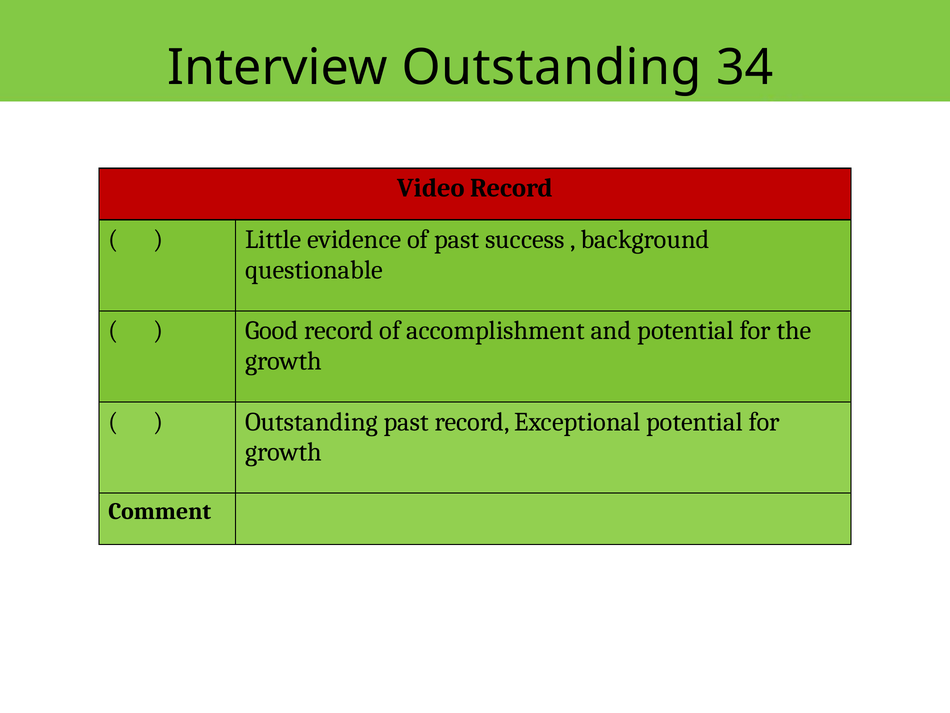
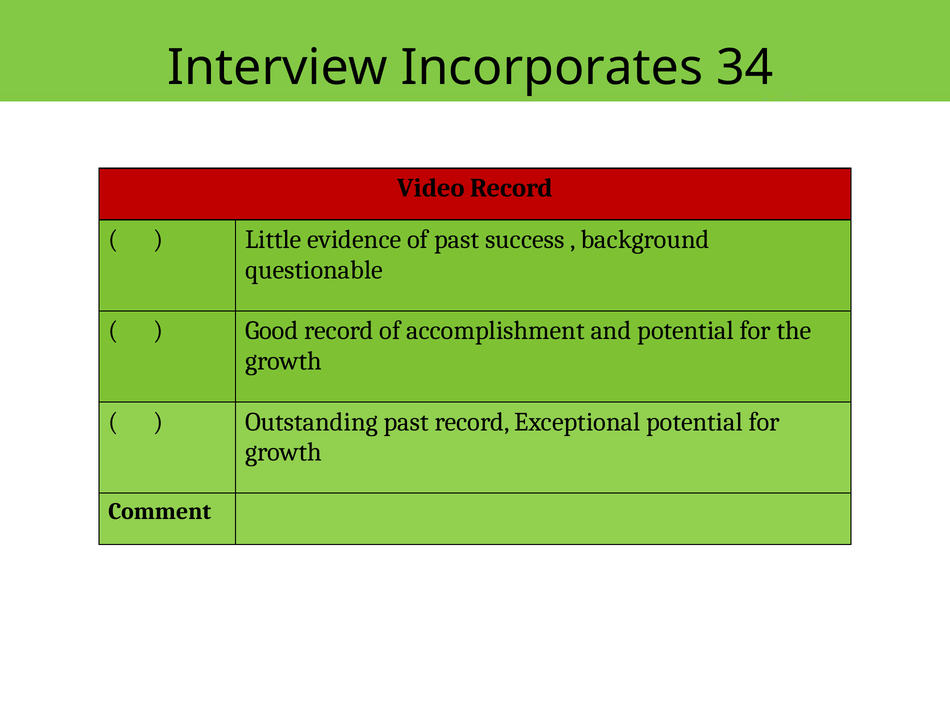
Interview Outstanding: Outstanding -> Incorporates
